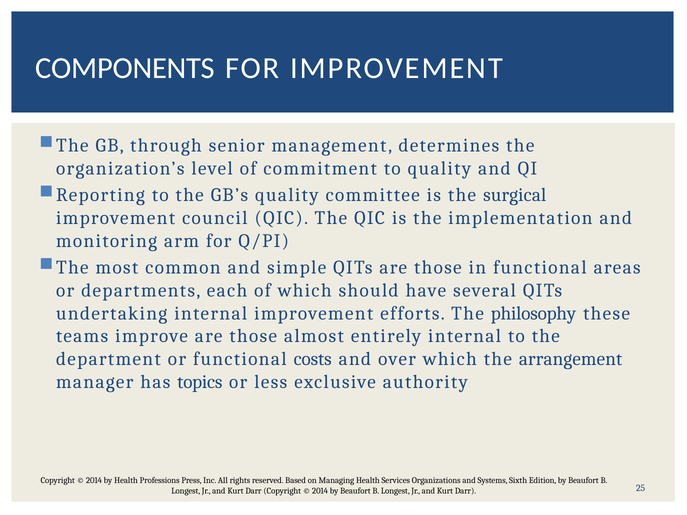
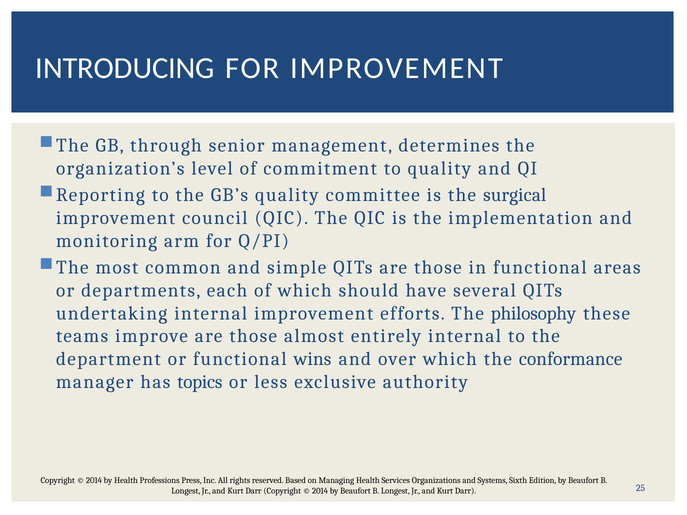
COMPONENTS: COMPONENTS -> INTRODUCING
costs: costs -> wins
arrangement: arrangement -> conformance
